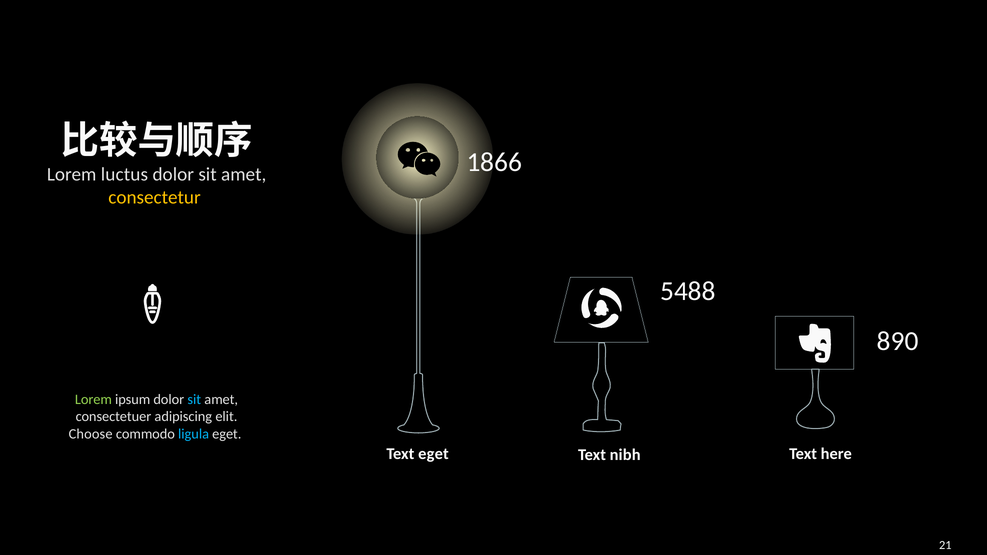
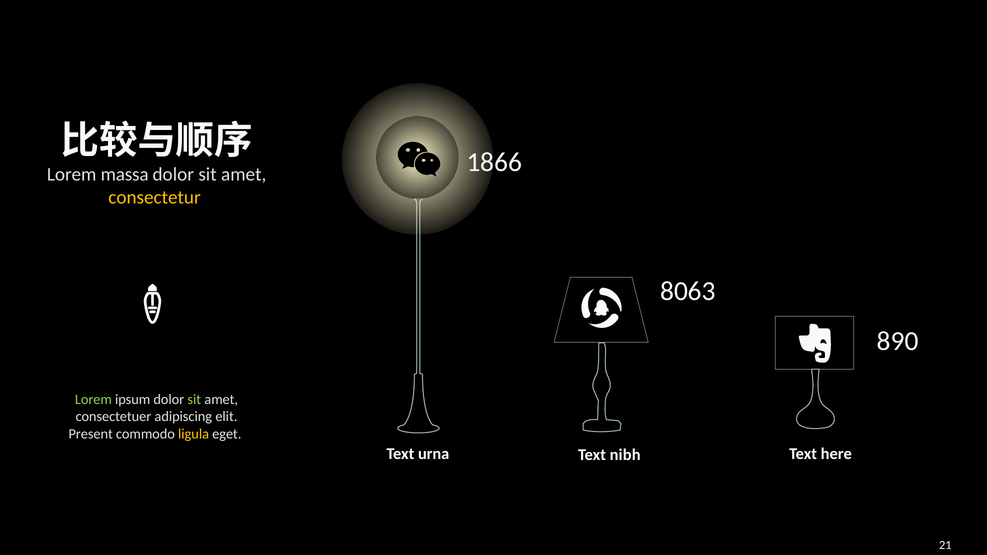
luctus: luctus -> massa
5488: 5488 -> 8063
sit at (194, 400) colour: light blue -> light green
Choose: Choose -> Present
ligula colour: light blue -> yellow
Text eget: eget -> urna
